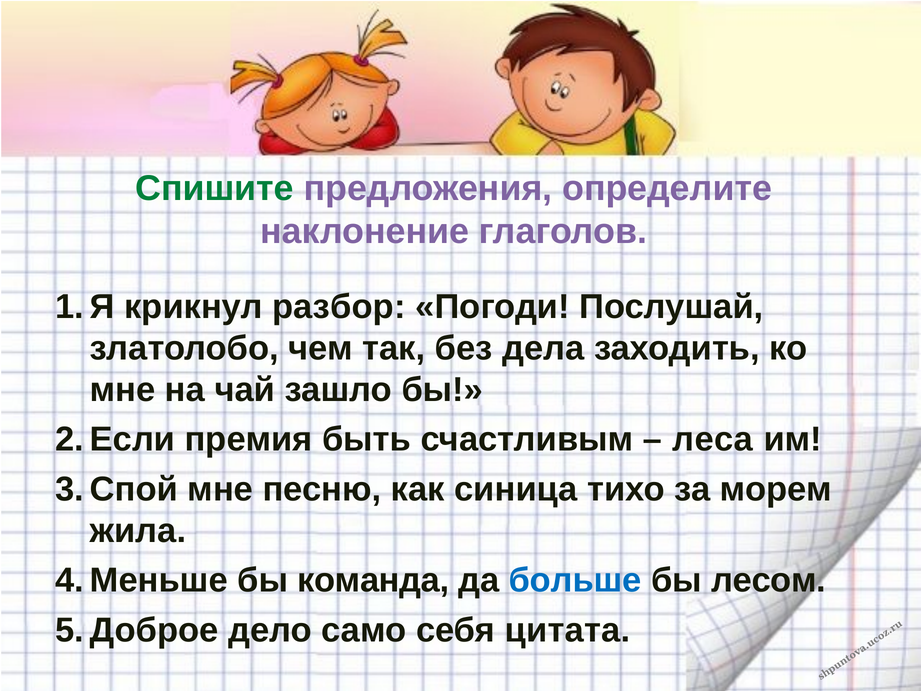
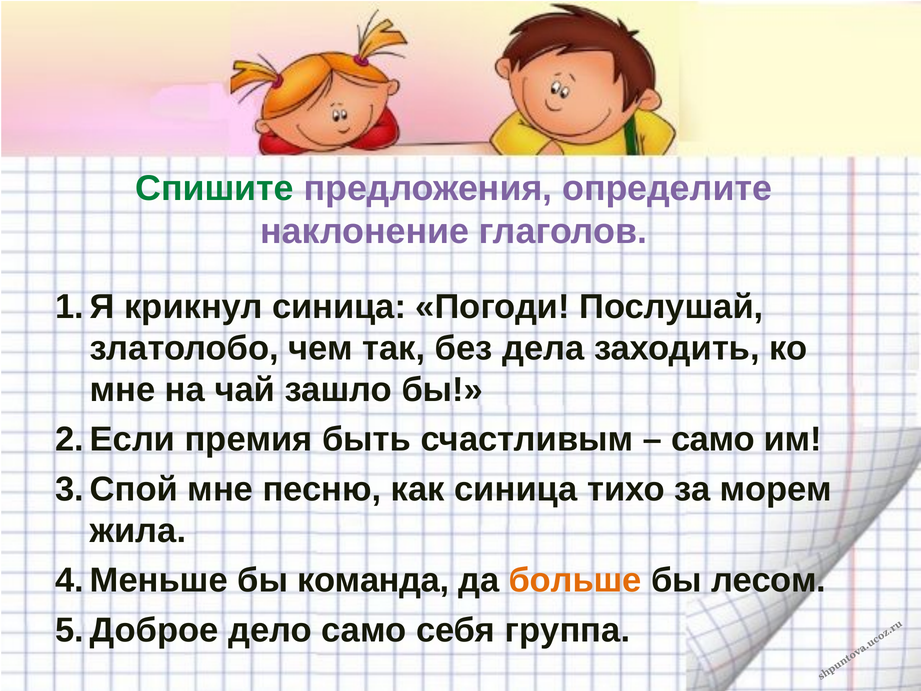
крикнул разбор: разбор -> синица
леса at (713, 439): леса -> само
больше colour: blue -> orange
цитата: цитата -> группа
